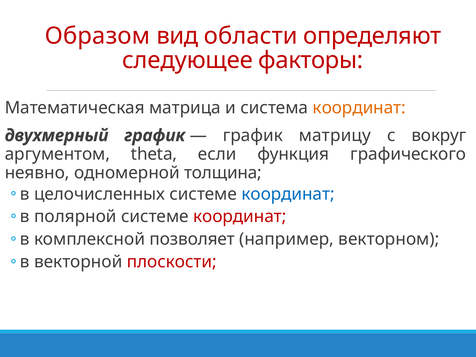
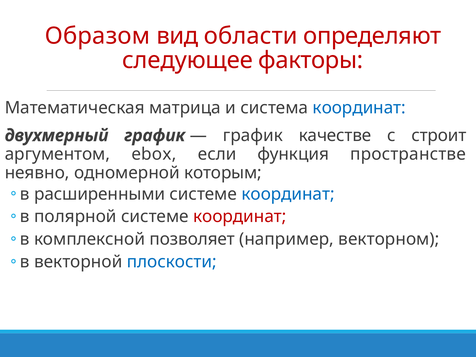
координат at (359, 108) colour: orange -> blue
матрицу: матрицу -> качестве
вокруг: вокруг -> строит
theta: theta -> ebox
графического: графического -> пространстве
толщина: толщина -> которым
целочисленных: целочисленных -> расширенными
плоскости colour: red -> blue
